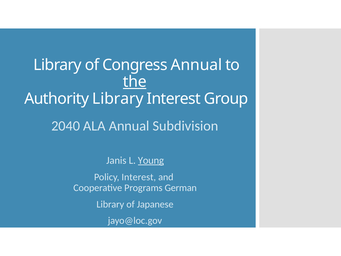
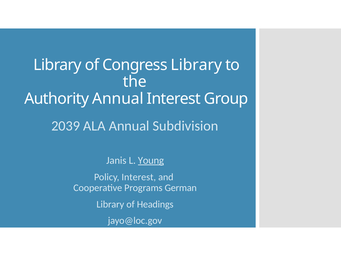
Congress Annual: Annual -> Library
the underline: present -> none
Authority Library: Library -> Annual
2040: 2040 -> 2039
Japanese: Japanese -> Headings
